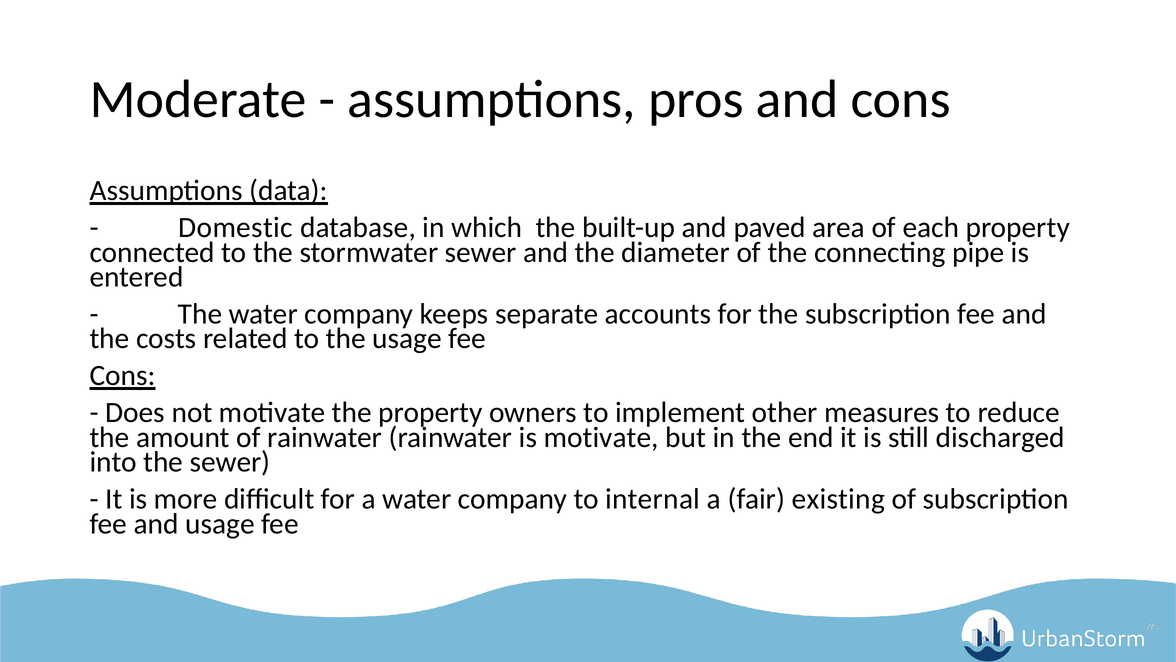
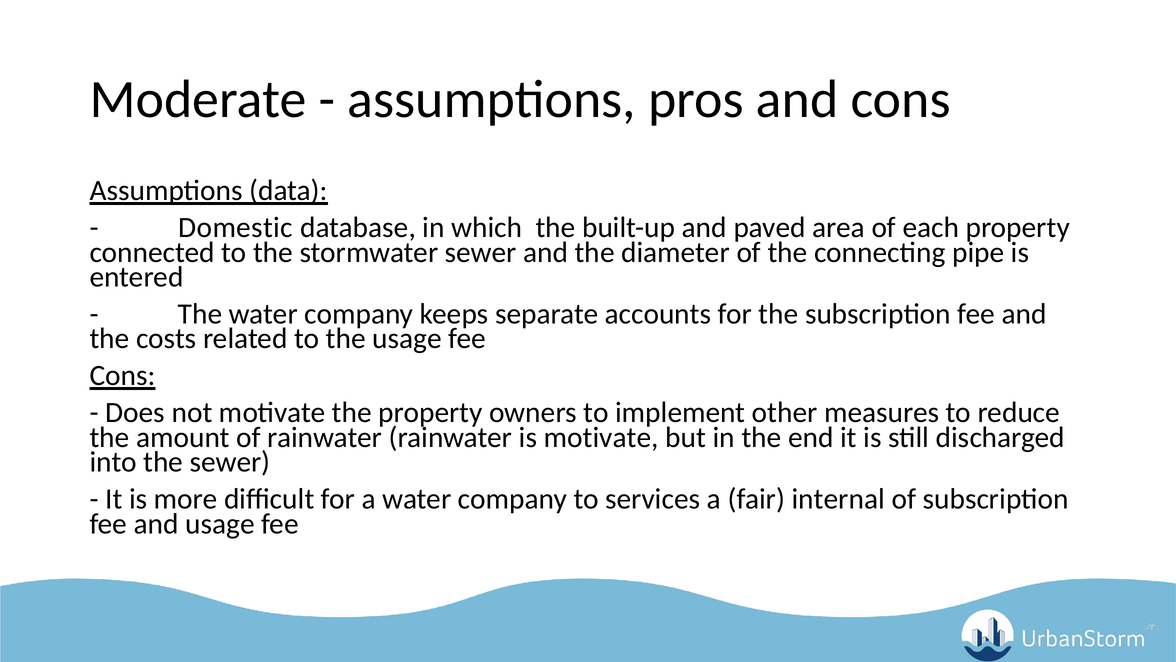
internal: internal -> services
existing: existing -> internal
